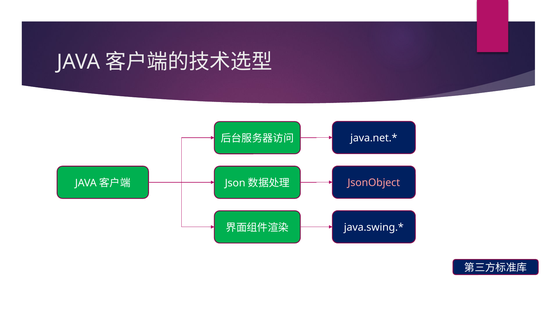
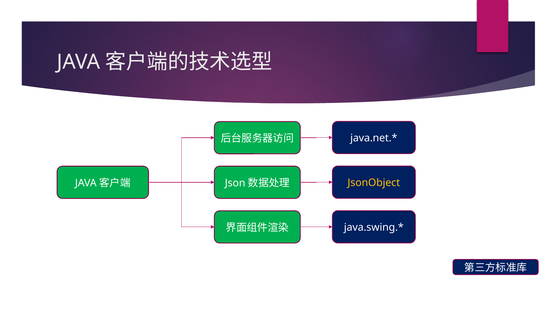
JsonObject colour: pink -> yellow
